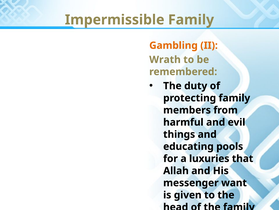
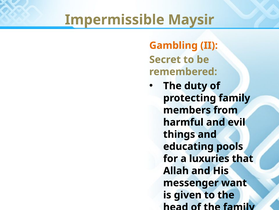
Impermissible Family: Family -> Maysir
Wrath: Wrath -> Secret
